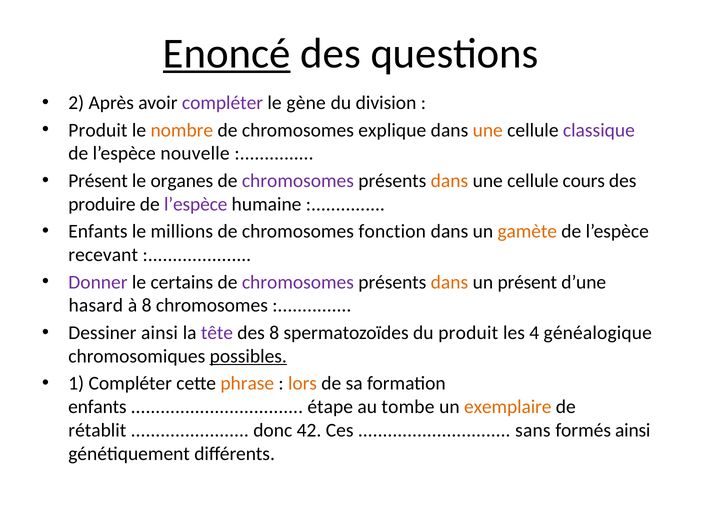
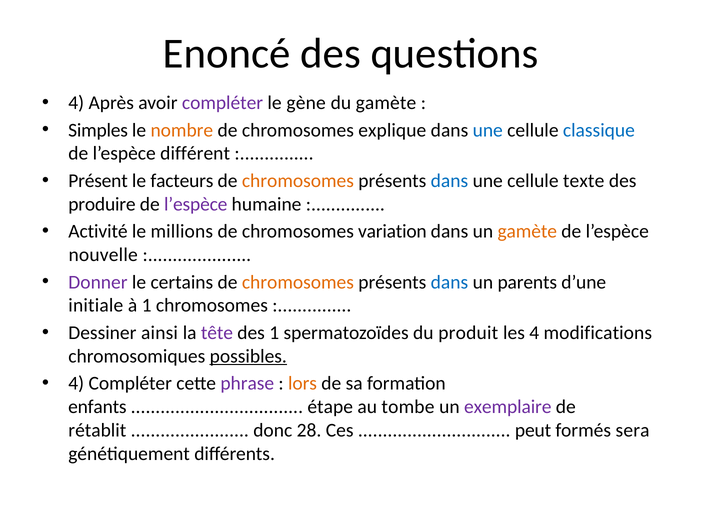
Enoncé underline: present -> none
2 at (76, 103): 2 -> 4
du division: division -> gamète
Produit at (98, 130): Produit -> Simples
une at (488, 130) colour: orange -> blue
classique colour: purple -> blue
nouvelle: nouvelle -> différent
organes: organes -> facteurs
chromosomes at (298, 181) colour: purple -> orange
dans at (449, 181) colour: orange -> blue
cours: cours -> texte
Enfants at (98, 231): Enfants -> Activité
fonction: fonction -> variation
recevant: recevant -> nouvelle
chromosomes at (298, 282) colour: purple -> orange
dans at (449, 282) colour: orange -> blue
un présent: présent -> parents
hasard: hasard -> initiale
à 8: 8 -> 1
des 8: 8 -> 1
généalogique: généalogique -> modifications
1 at (76, 383): 1 -> 4
phrase colour: orange -> purple
exemplaire colour: orange -> purple
42: 42 -> 28
sans: sans -> peut
formés ainsi: ainsi -> sera
